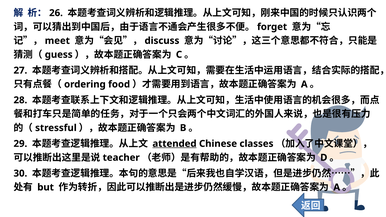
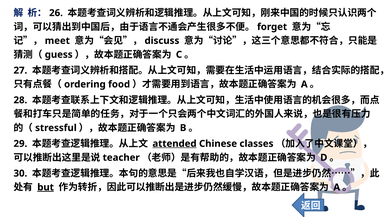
but underline: none -> present
